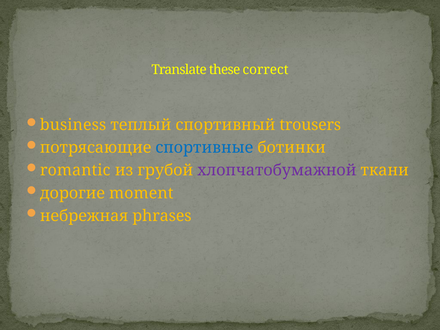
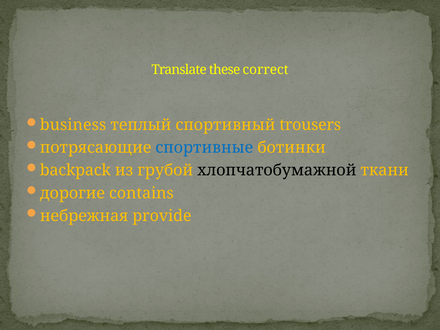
romantic: romantic -> backpack
хлопчатобумажной colour: purple -> black
moment: moment -> contains
phrases: phrases -> provide
